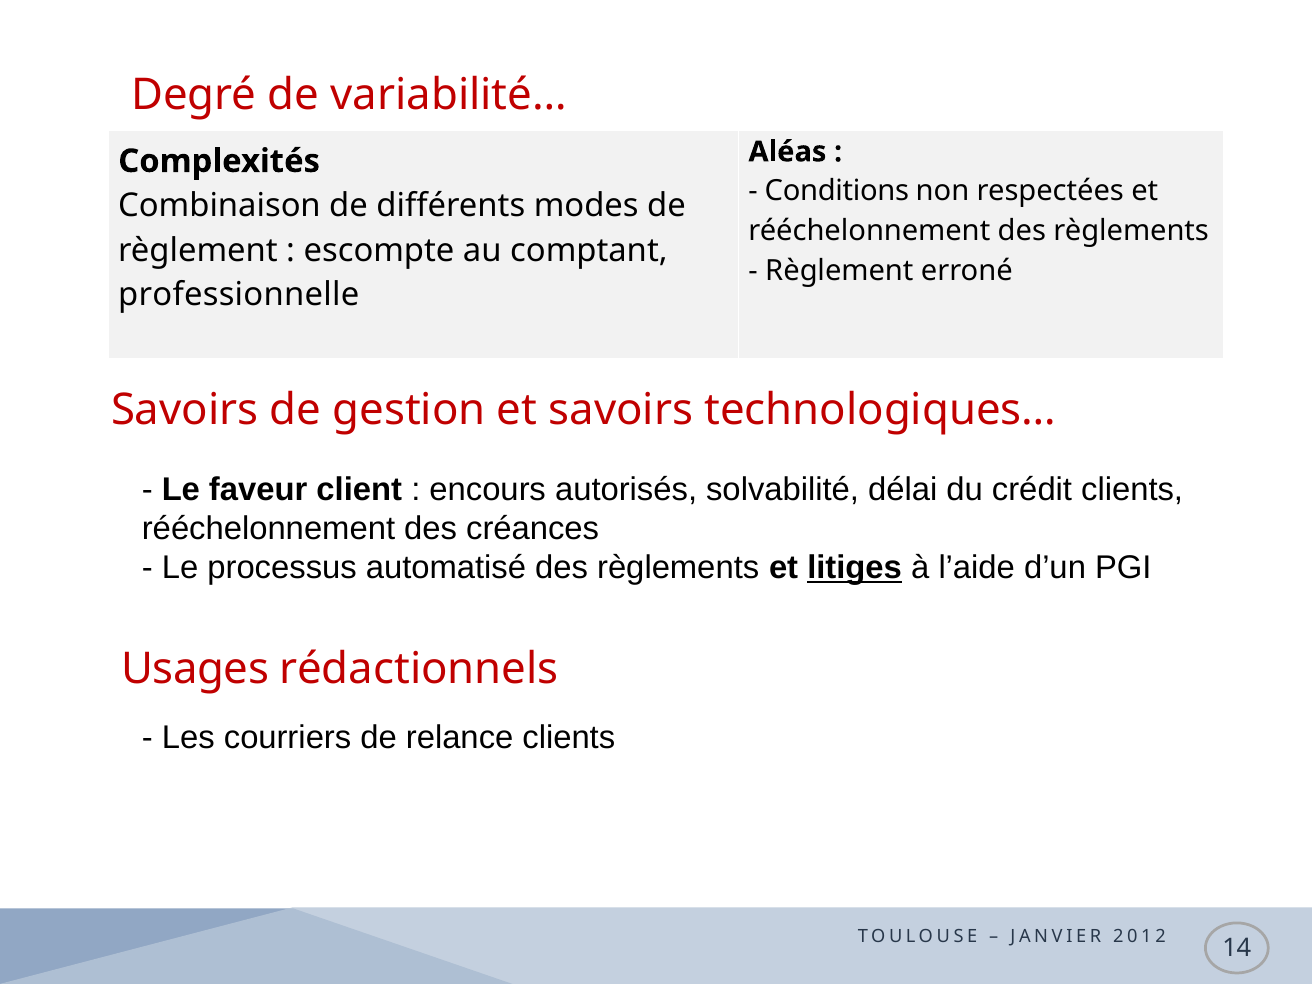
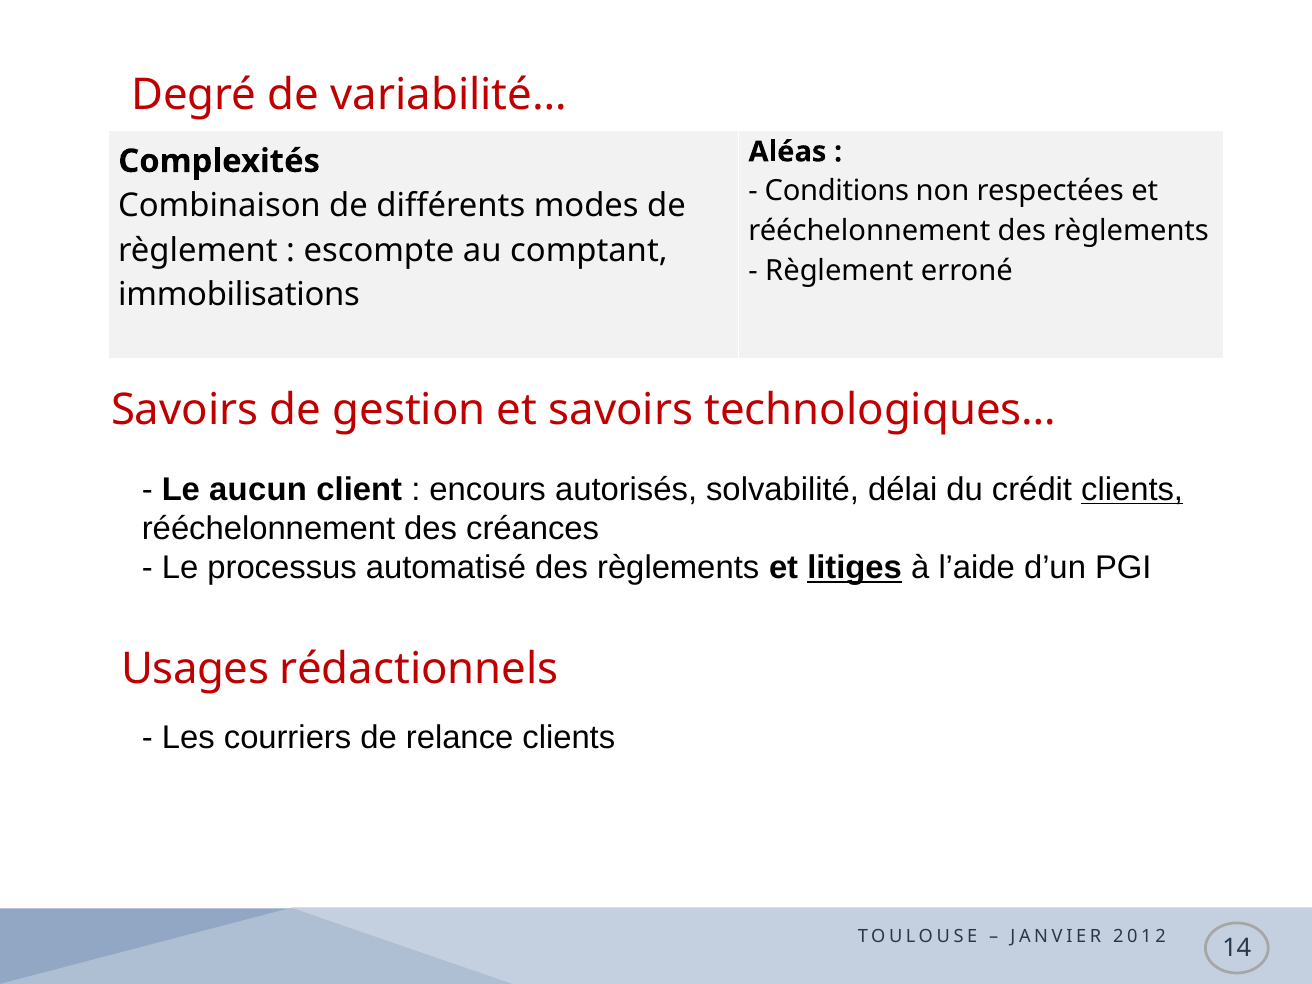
professionnelle: professionnelle -> immobilisations
faveur: faveur -> aucun
clients at (1132, 489) underline: none -> present
